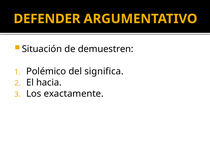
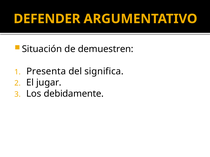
Polémico: Polémico -> Presenta
hacia: hacia -> jugar
exactamente: exactamente -> debidamente
